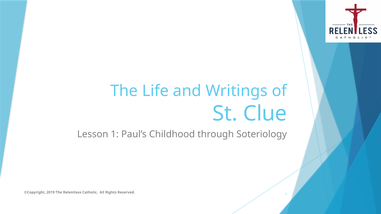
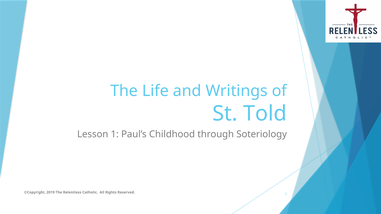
Clue: Clue -> Told
